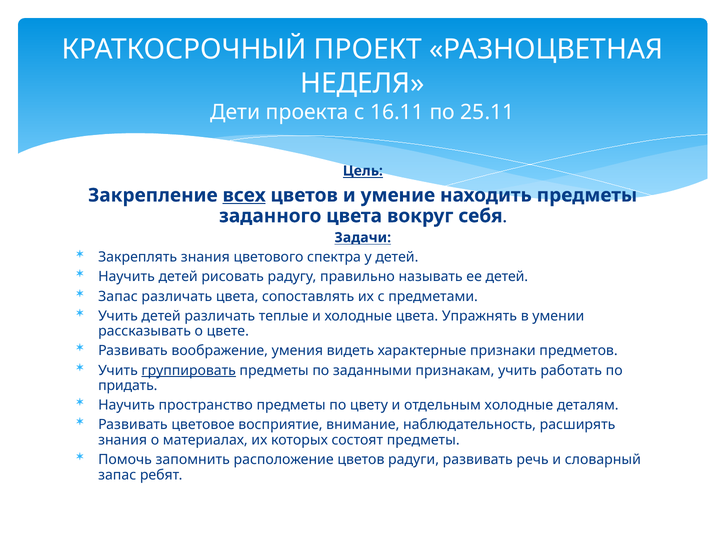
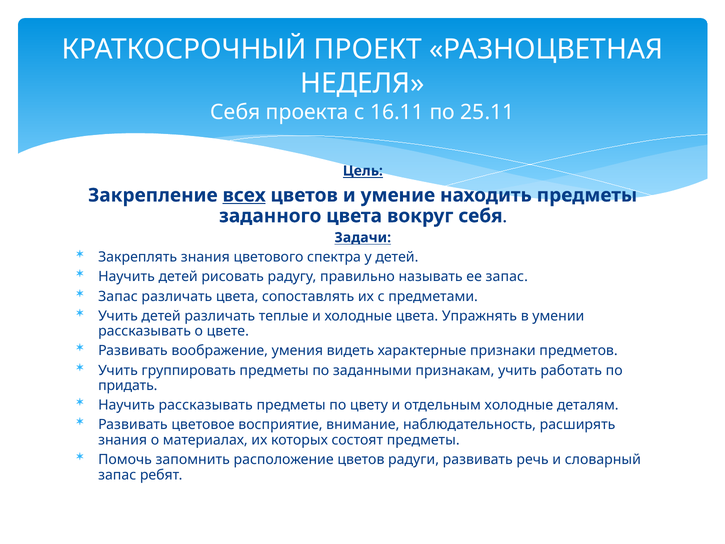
Дети at (235, 112): Дети -> Себя
ее детей: детей -> запас
группировать underline: present -> none
Научить пространство: пространство -> рассказывать
